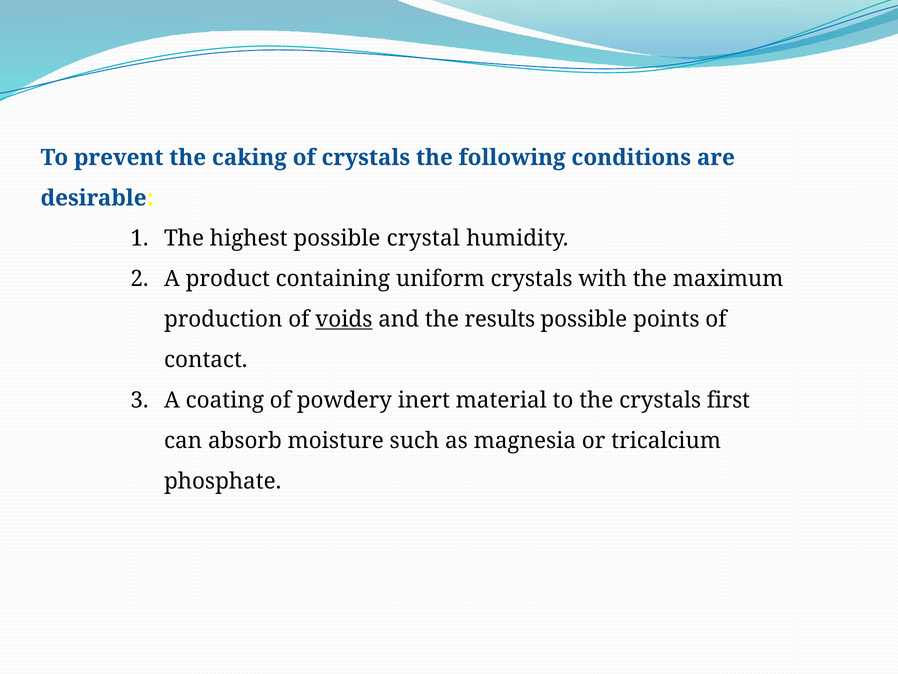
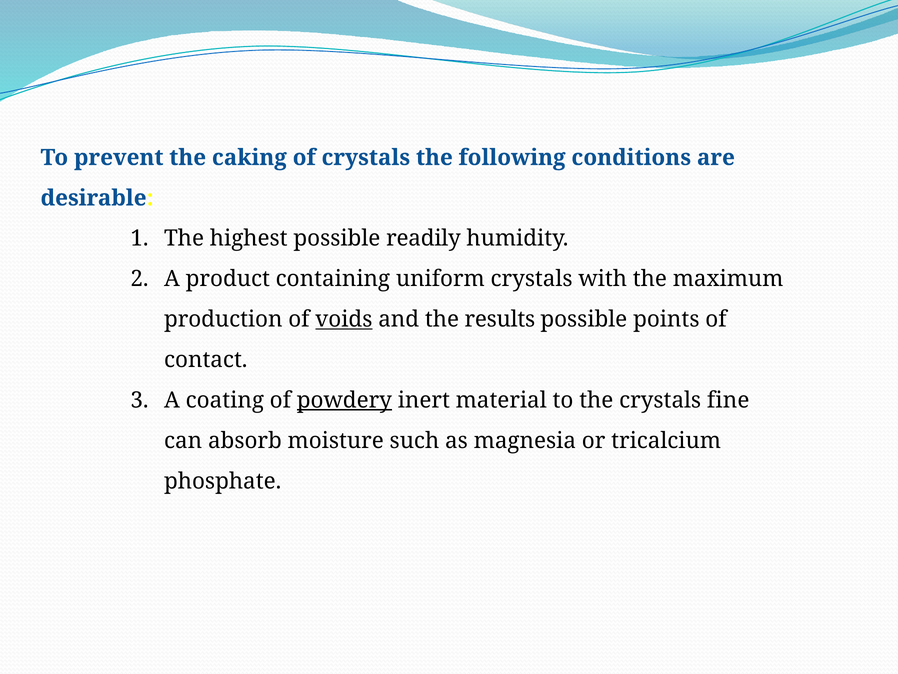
crystal: crystal -> readily
powdery underline: none -> present
first: first -> fine
